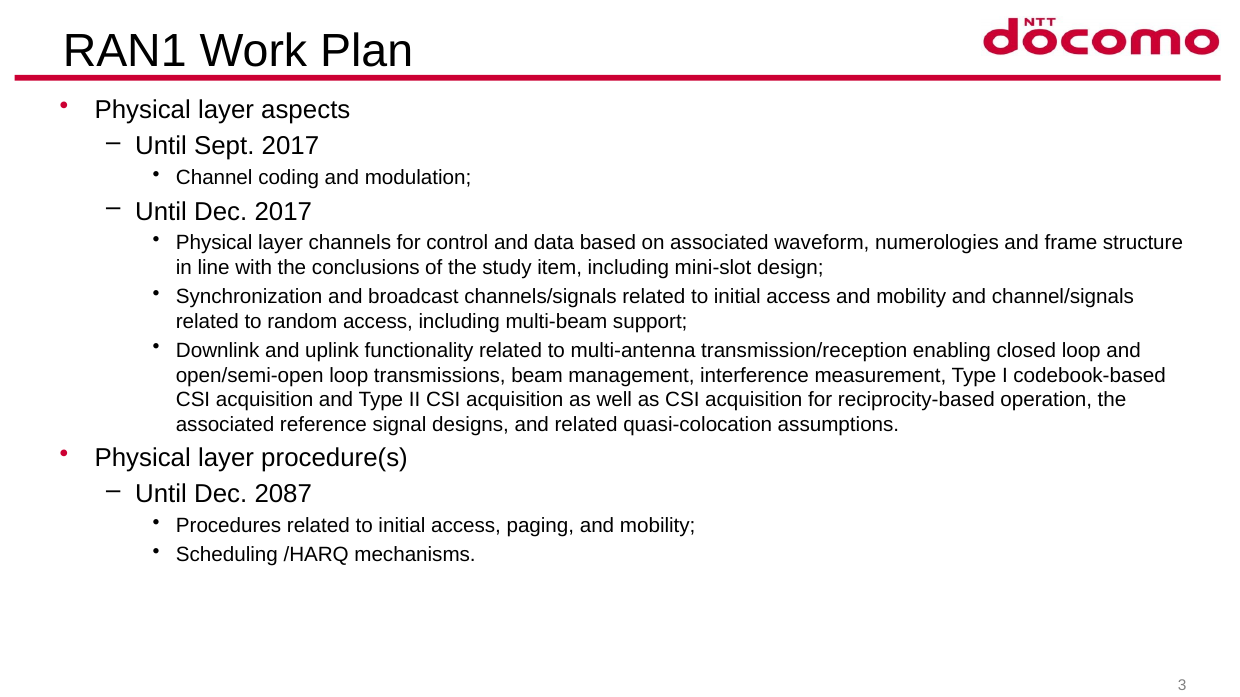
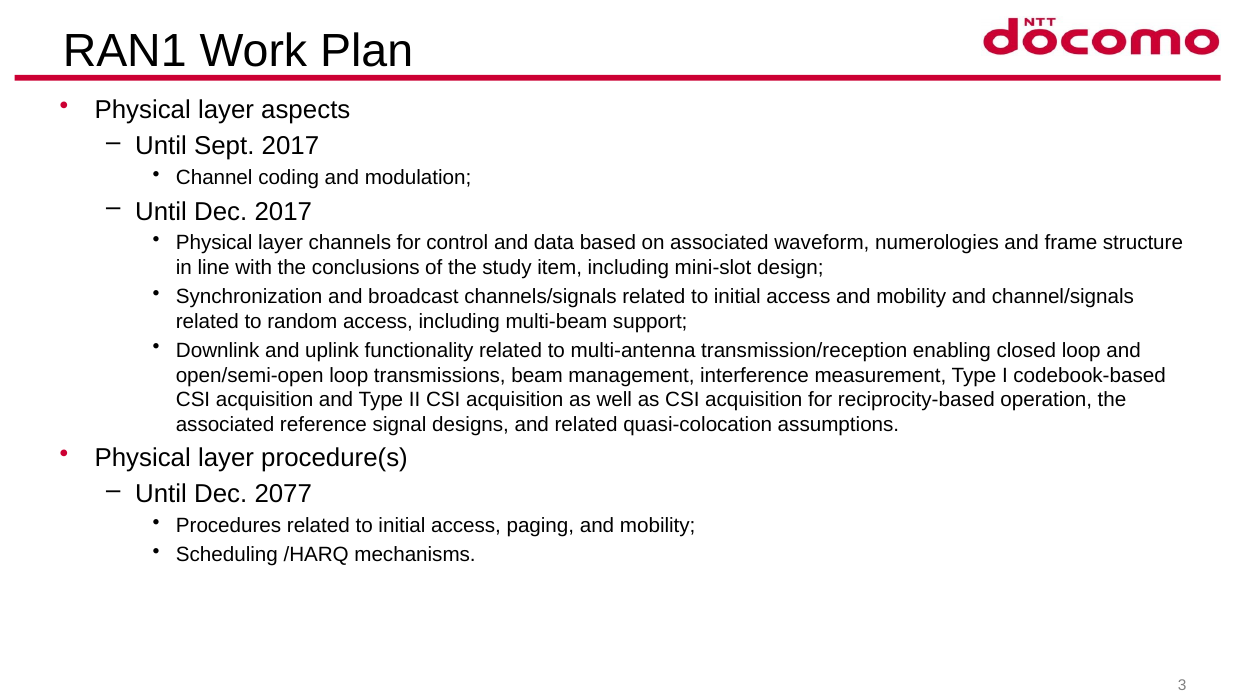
2087: 2087 -> 2077
